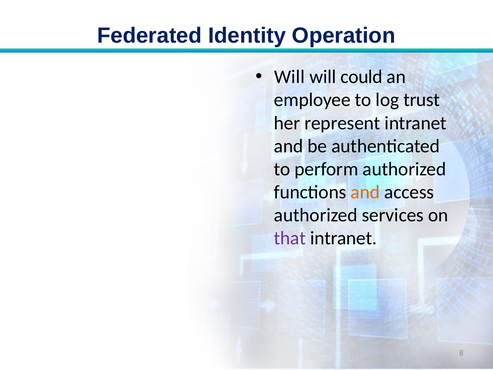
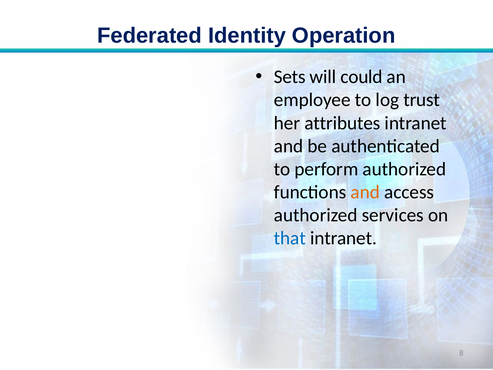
Will at (289, 77): Will -> Sets
represent: represent -> attributes
that colour: purple -> blue
